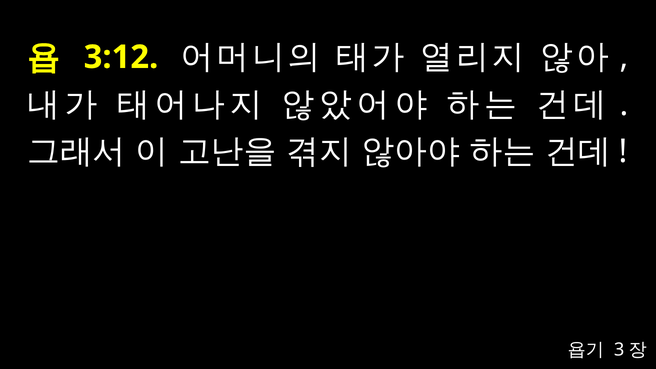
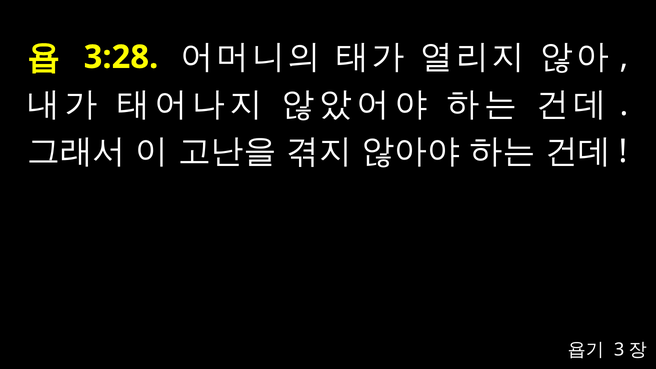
3:12: 3:12 -> 3:28
